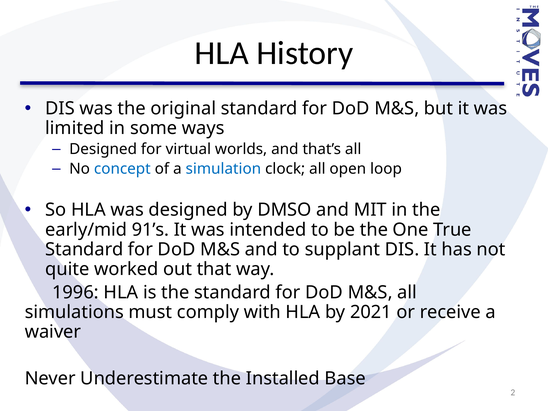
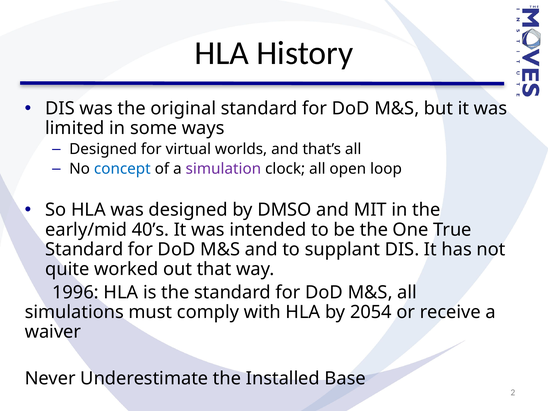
simulation colour: blue -> purple
91’s: 91’s -> 40’s
2021: 2021 -> 2054
